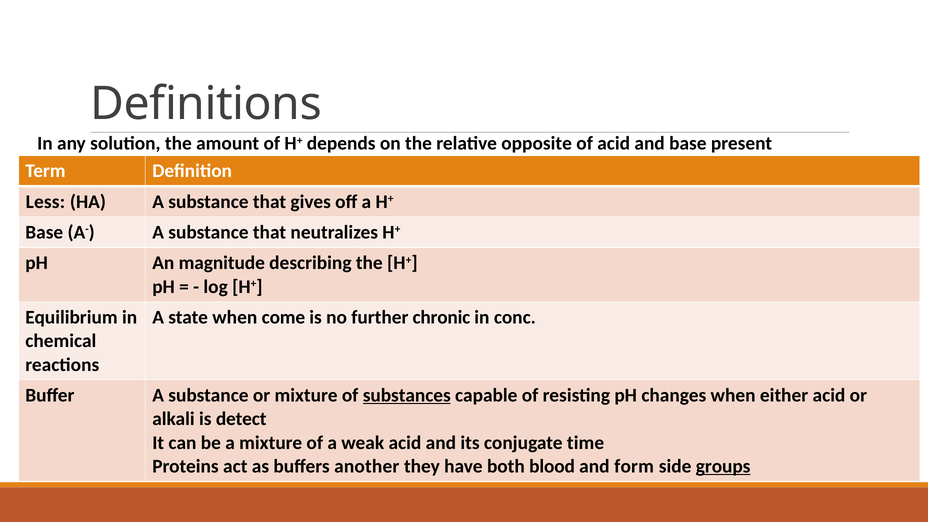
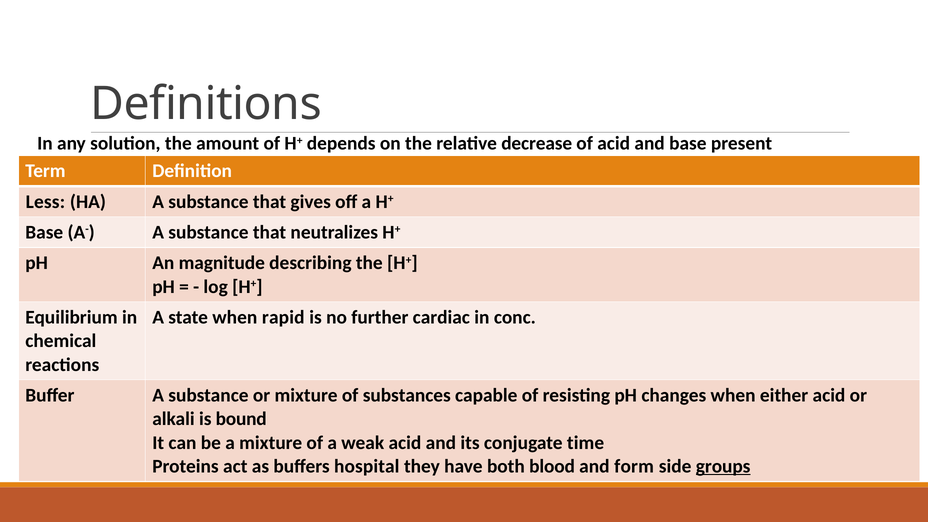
opposite: opposite -> decrease
come: come -> rapid
chronic: chronic -> cardiac
substances underline: present -> none
detect: detect -> bound
another: another -> hospital
